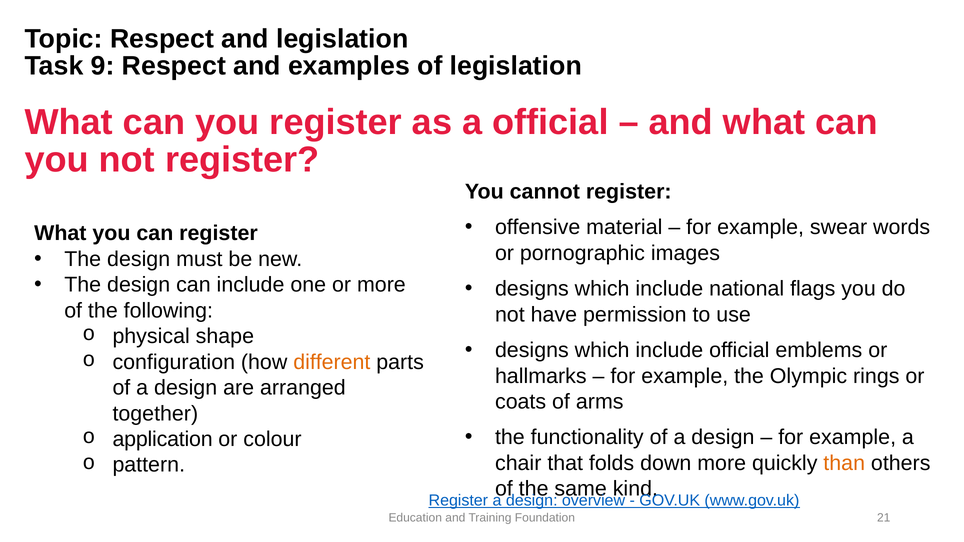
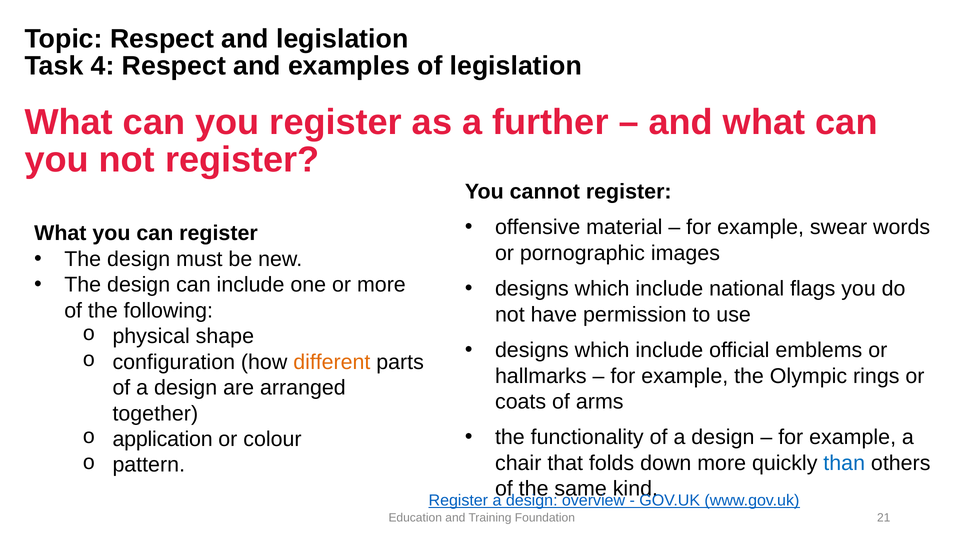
9: 9 -> 4
a official: official -> further
than colour: orange -> blue
